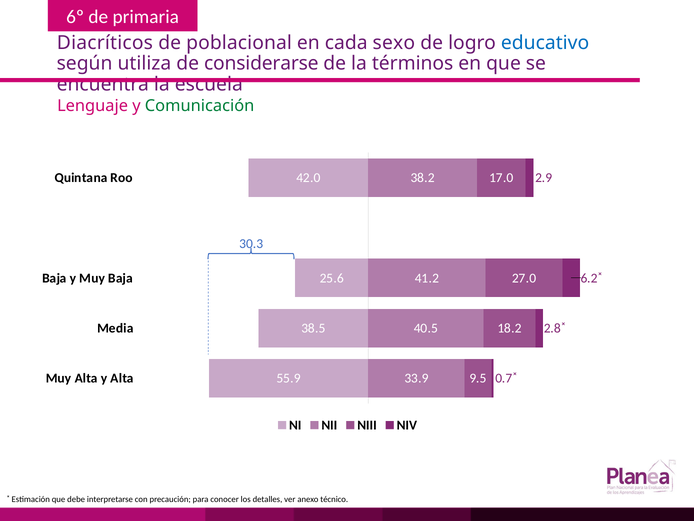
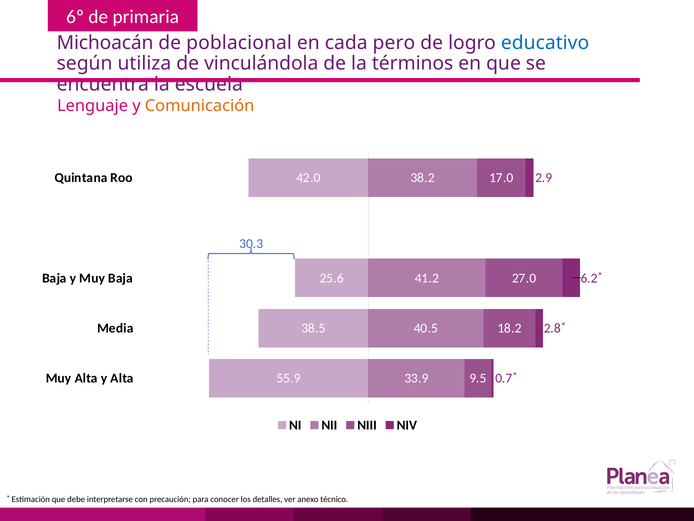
Diacríticos: Diacríticos -> Michoacán
sexo: sexo -> pero
considerarse: considerarse -> vinculándola
Comunicación colour: green -> orange
